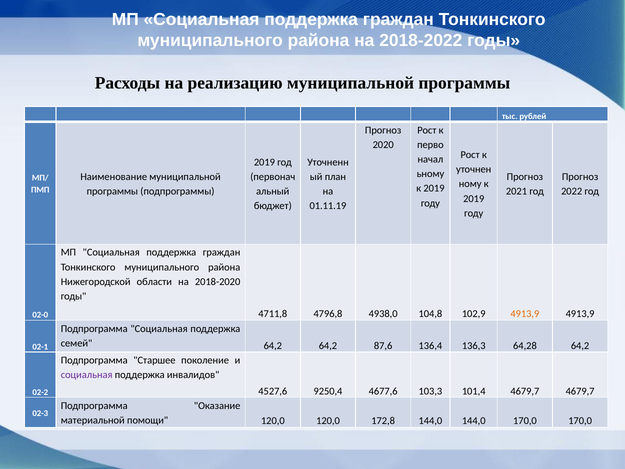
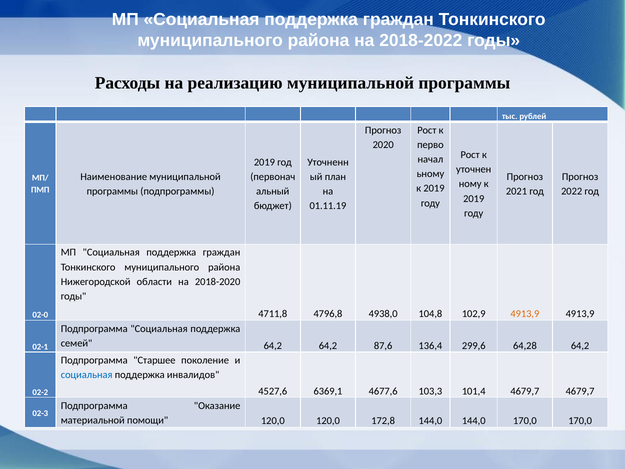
136,3: 136,3 -> 299,6
социальная at (87, 375) colour: purple -> blue
9250,4: 9250,4 -> 6369,1
